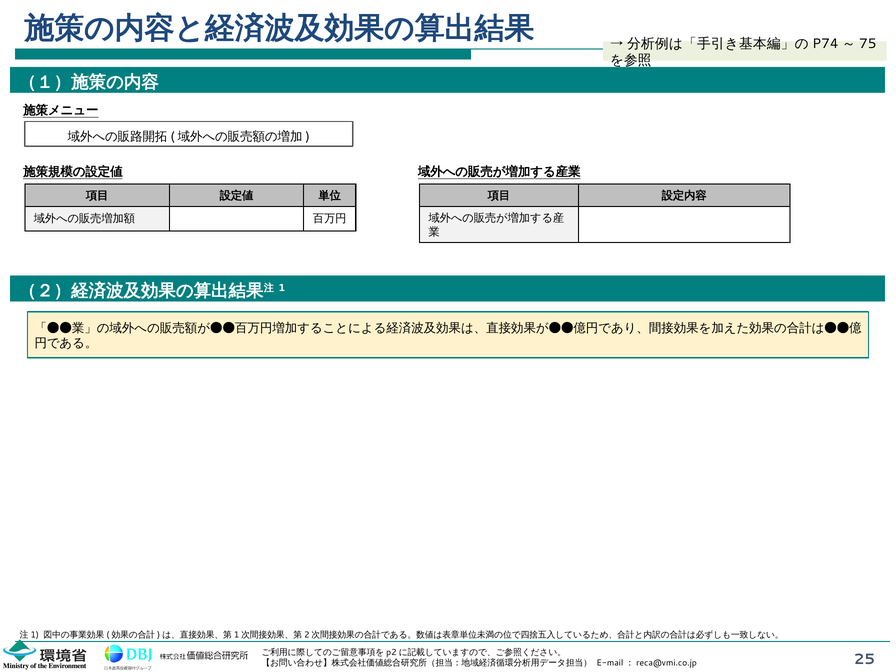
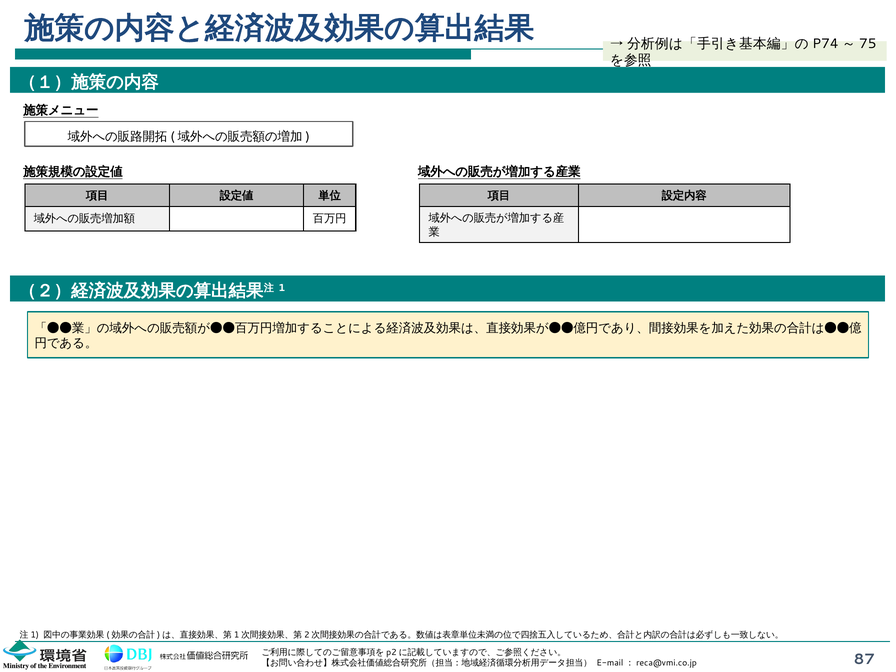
25: 25 -> 87
